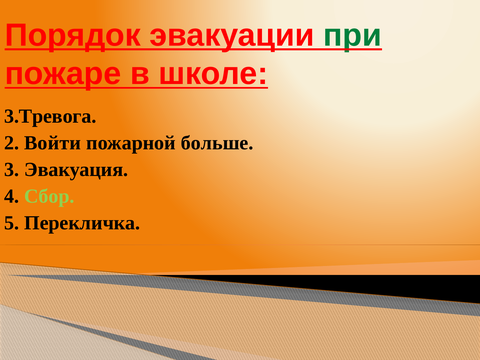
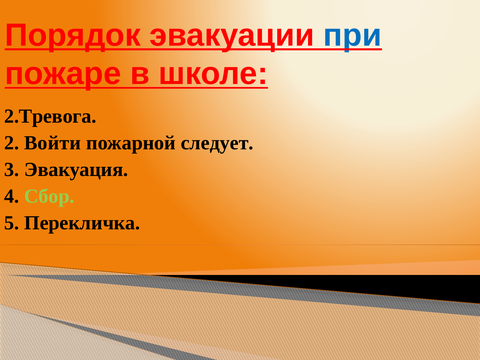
при colour: green -> blue
3.Тревога: 3.Тревога -> 2.Тревога
больше: больше -> следует
